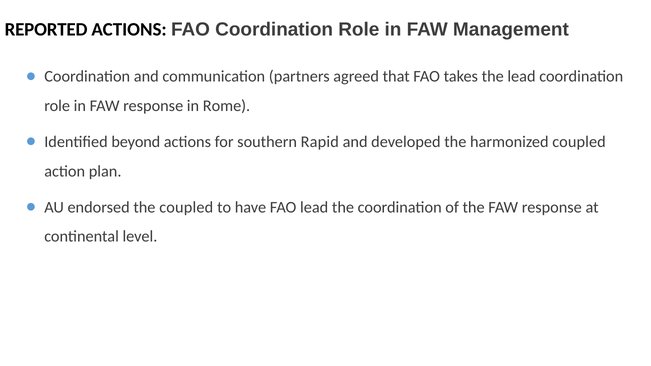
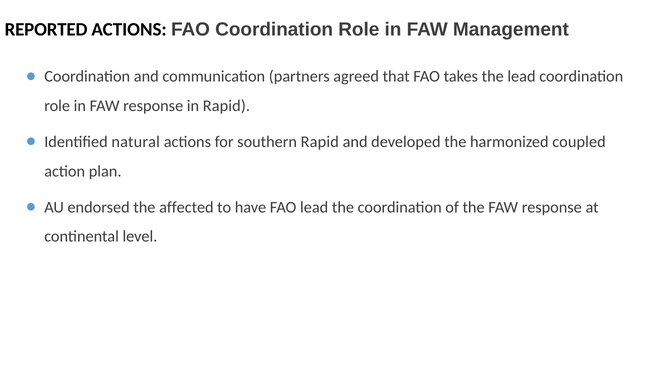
in Rome: Rome -> Rapid
beyond: beyond -> natural
the coupled: coupled -> affected
